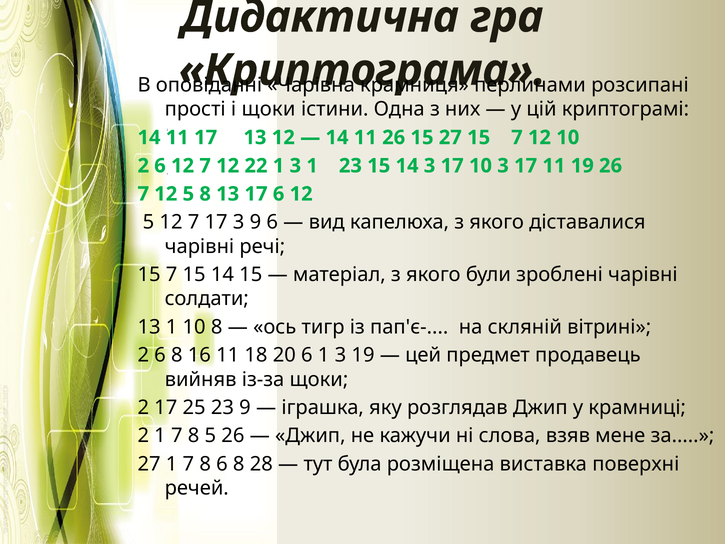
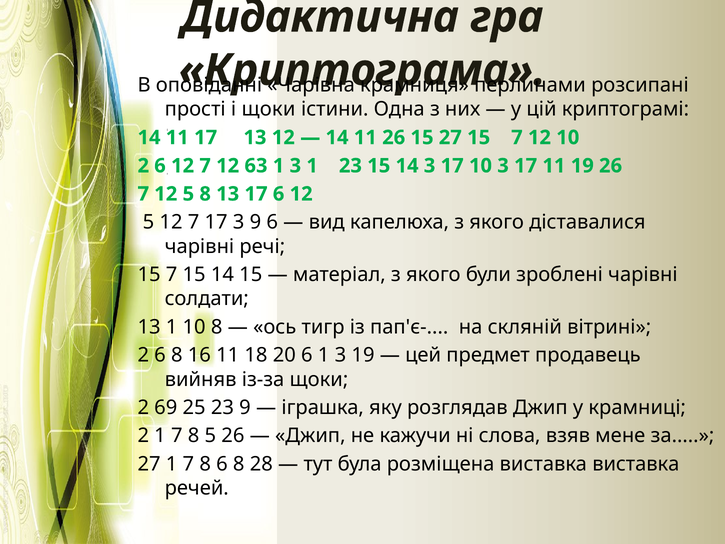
22: 22 -> 63
2 17: 17 -> 69
виставка поверхні: поверхні -> виставка
